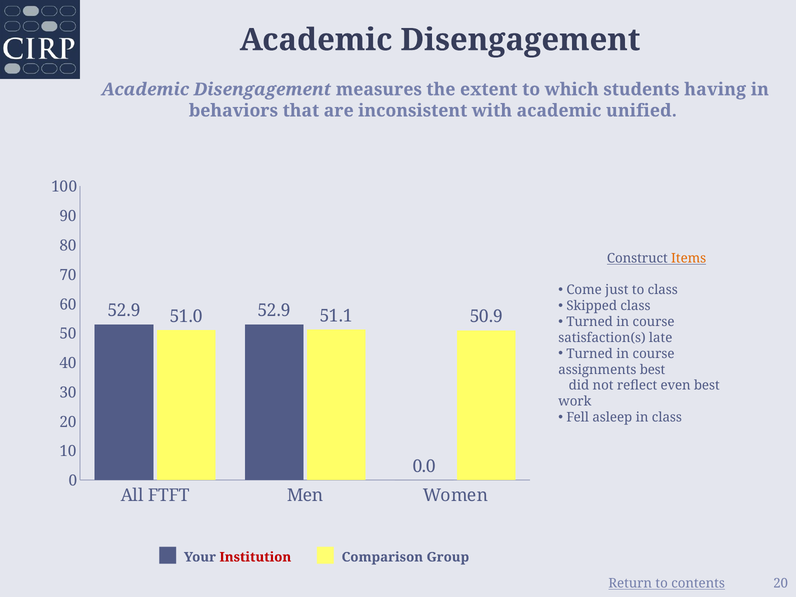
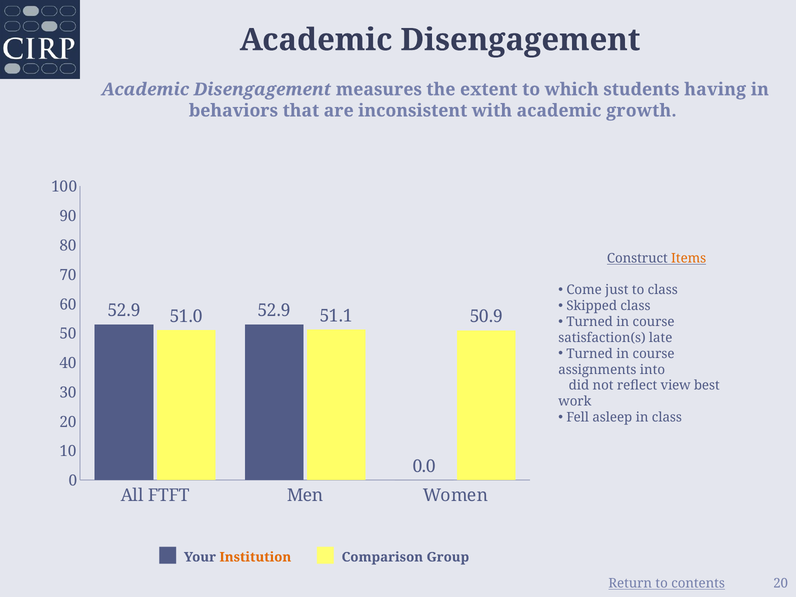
unified: unified -> growth
assignments best: best -> into
even: even -> view
Institution colour: red -> orange
